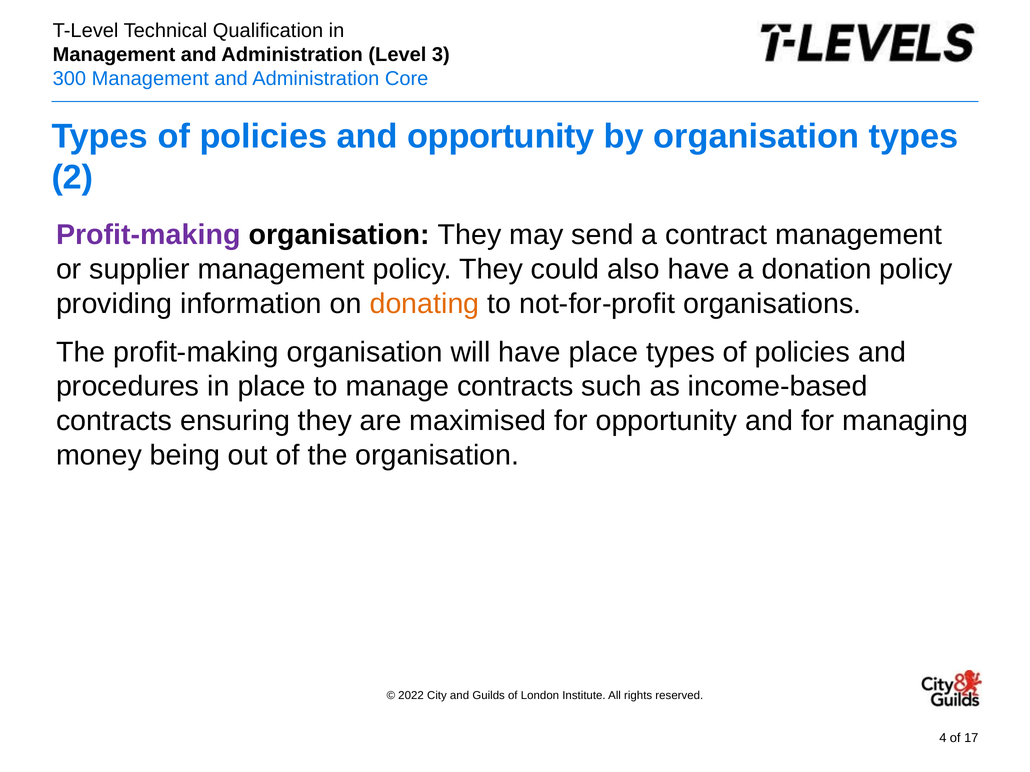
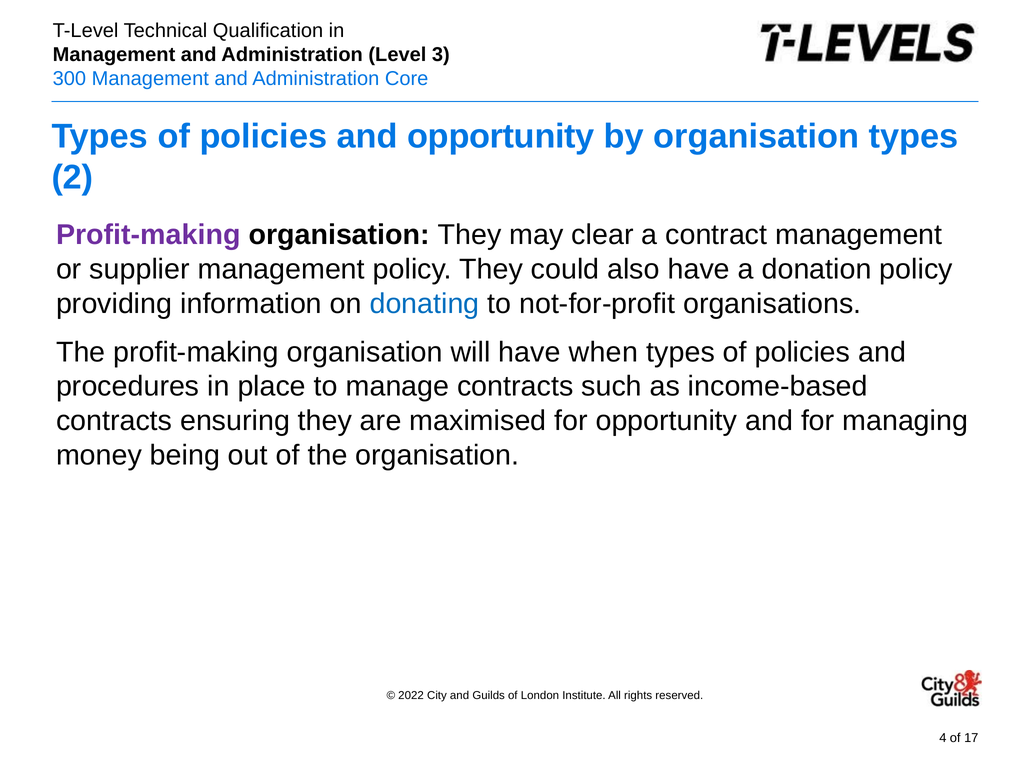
send: send -> clear
donating colour: orange -> blue
have place: place -> when
